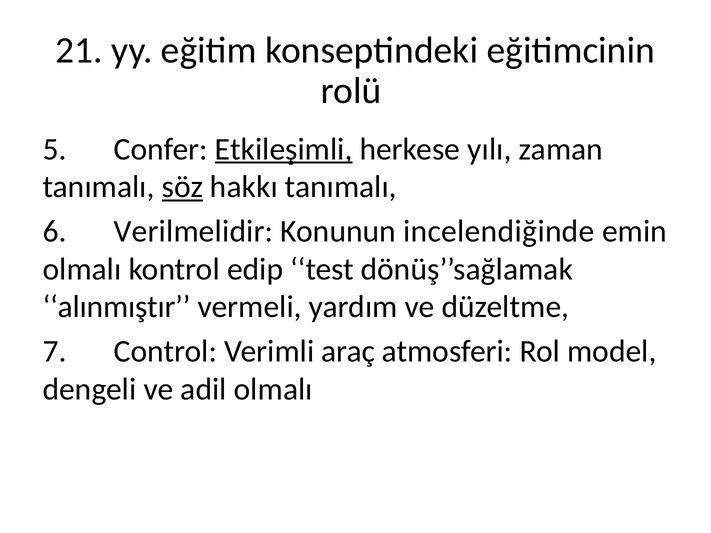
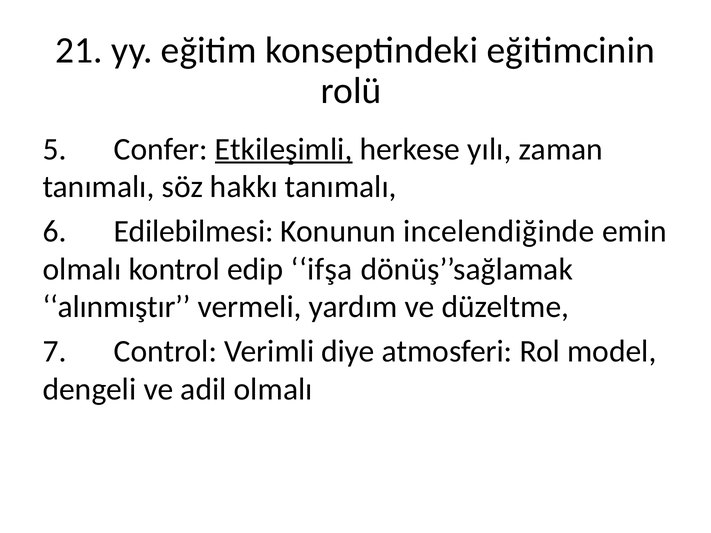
söz underline: present -> none
Verilmelidir: Verilmelidir -> Edilebilmesi
test: test -> ifşa
araç: araç -> diye
